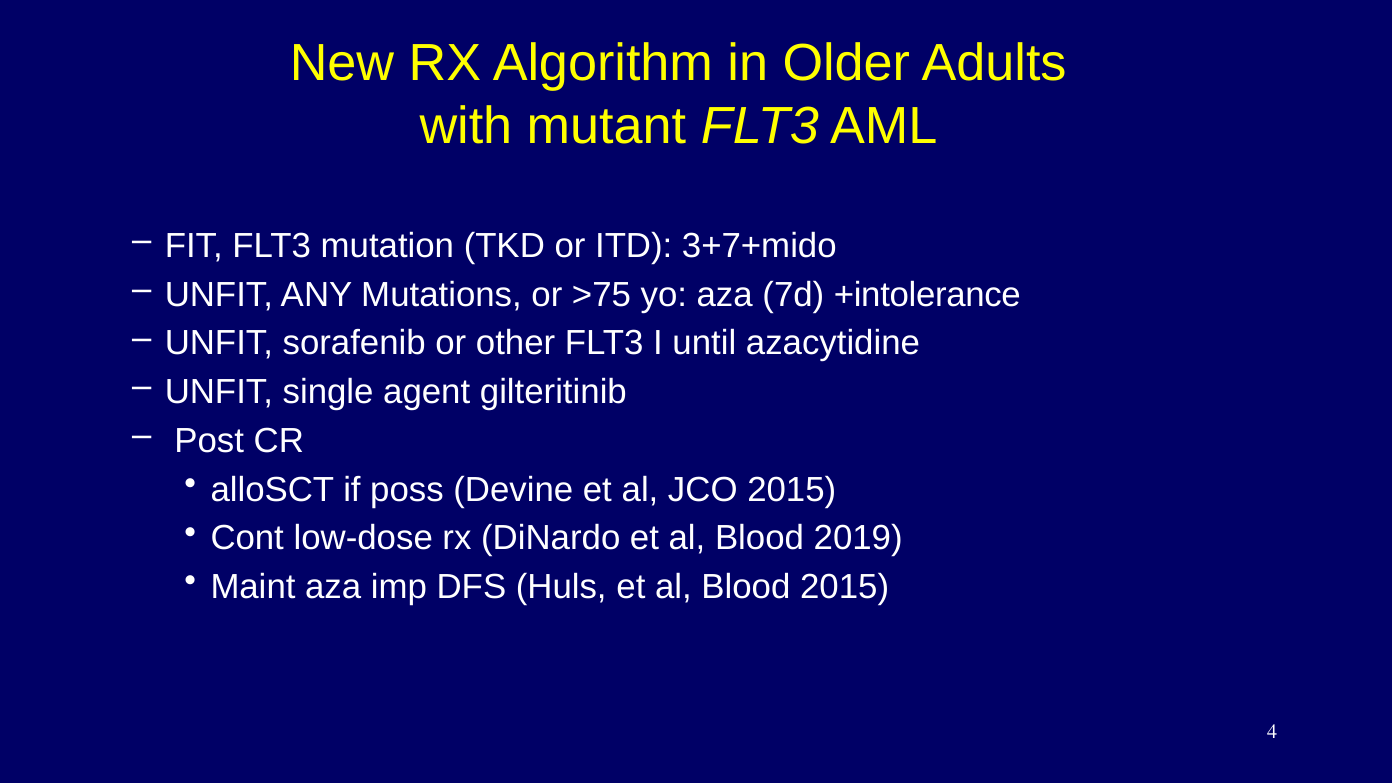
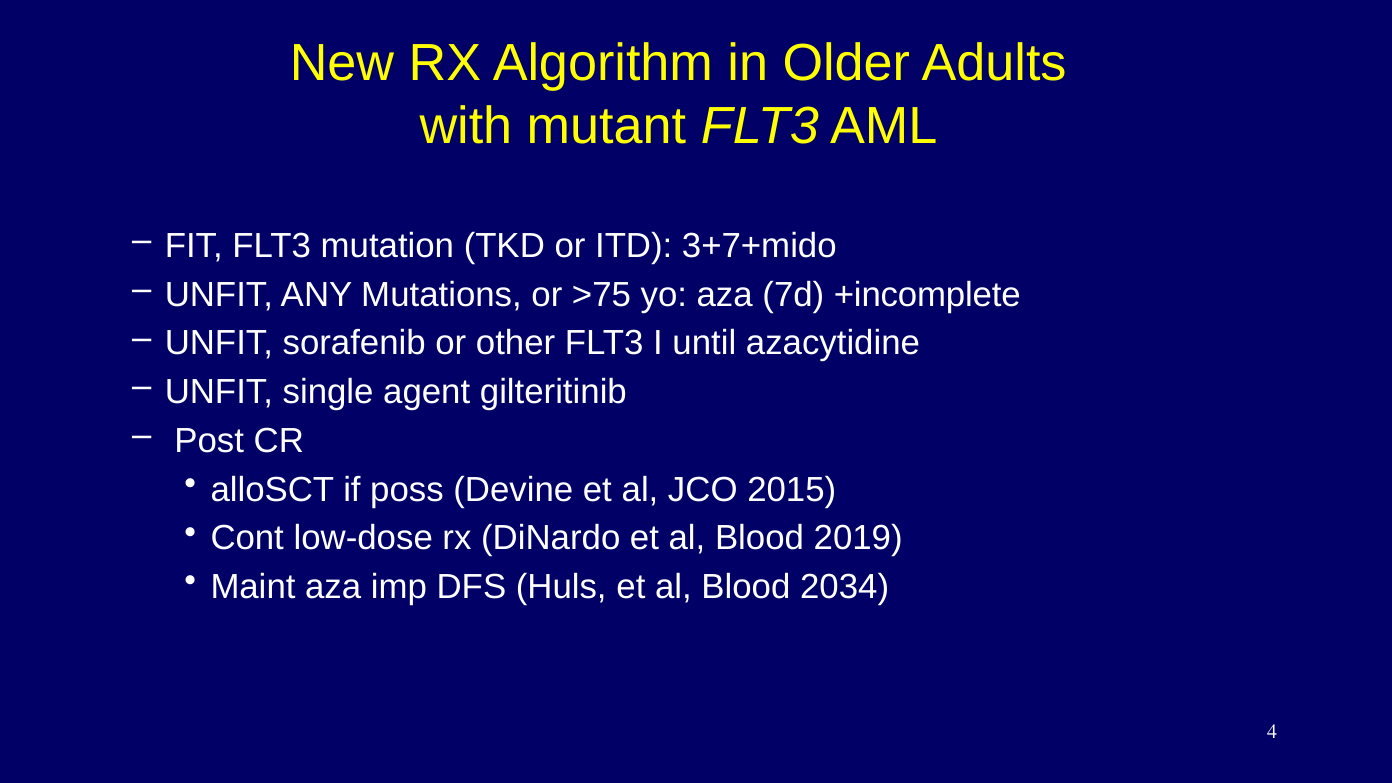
+intolerance: +intolerance -> +incomplete
Blood 2015: 2015 -> 2034
